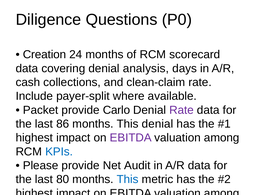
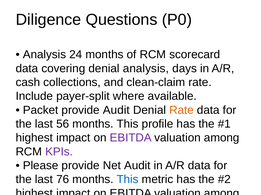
Creation at (45, 55): Creation -> Analysis
provide Carlo: Carlo -> Audit
Rate at (181, 110) colour: purple -> orange
86: 86 -> 56
This denial: denial -> profile
KPIs at (59, 152) colour: blue -> purple
80: 80 -> 76
